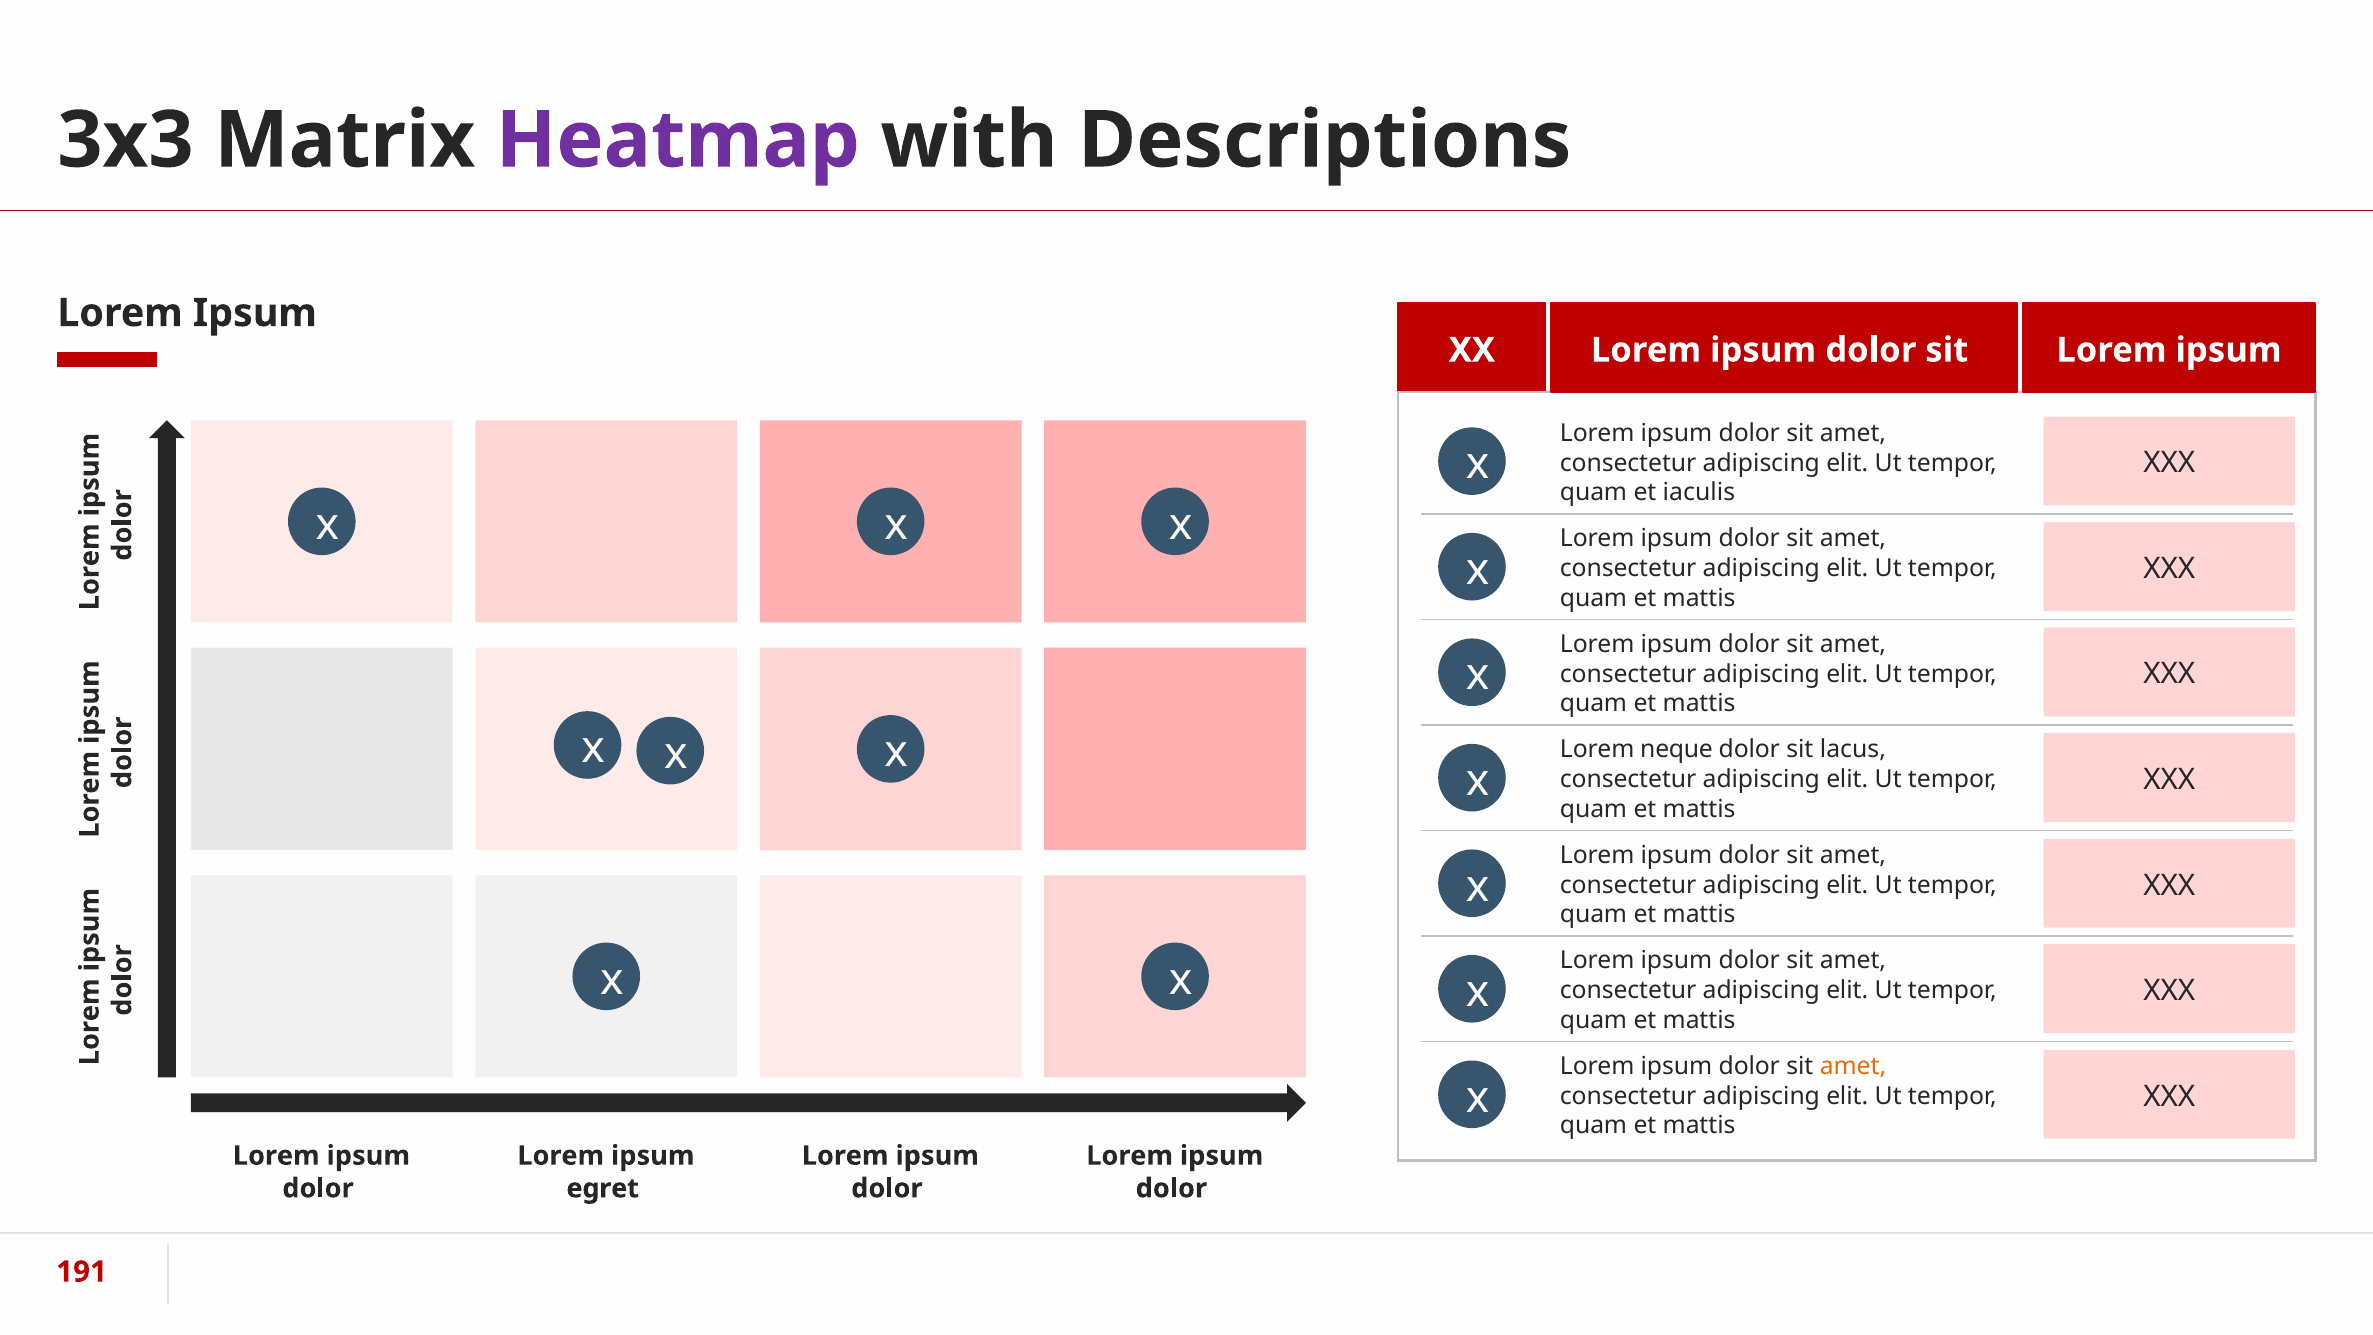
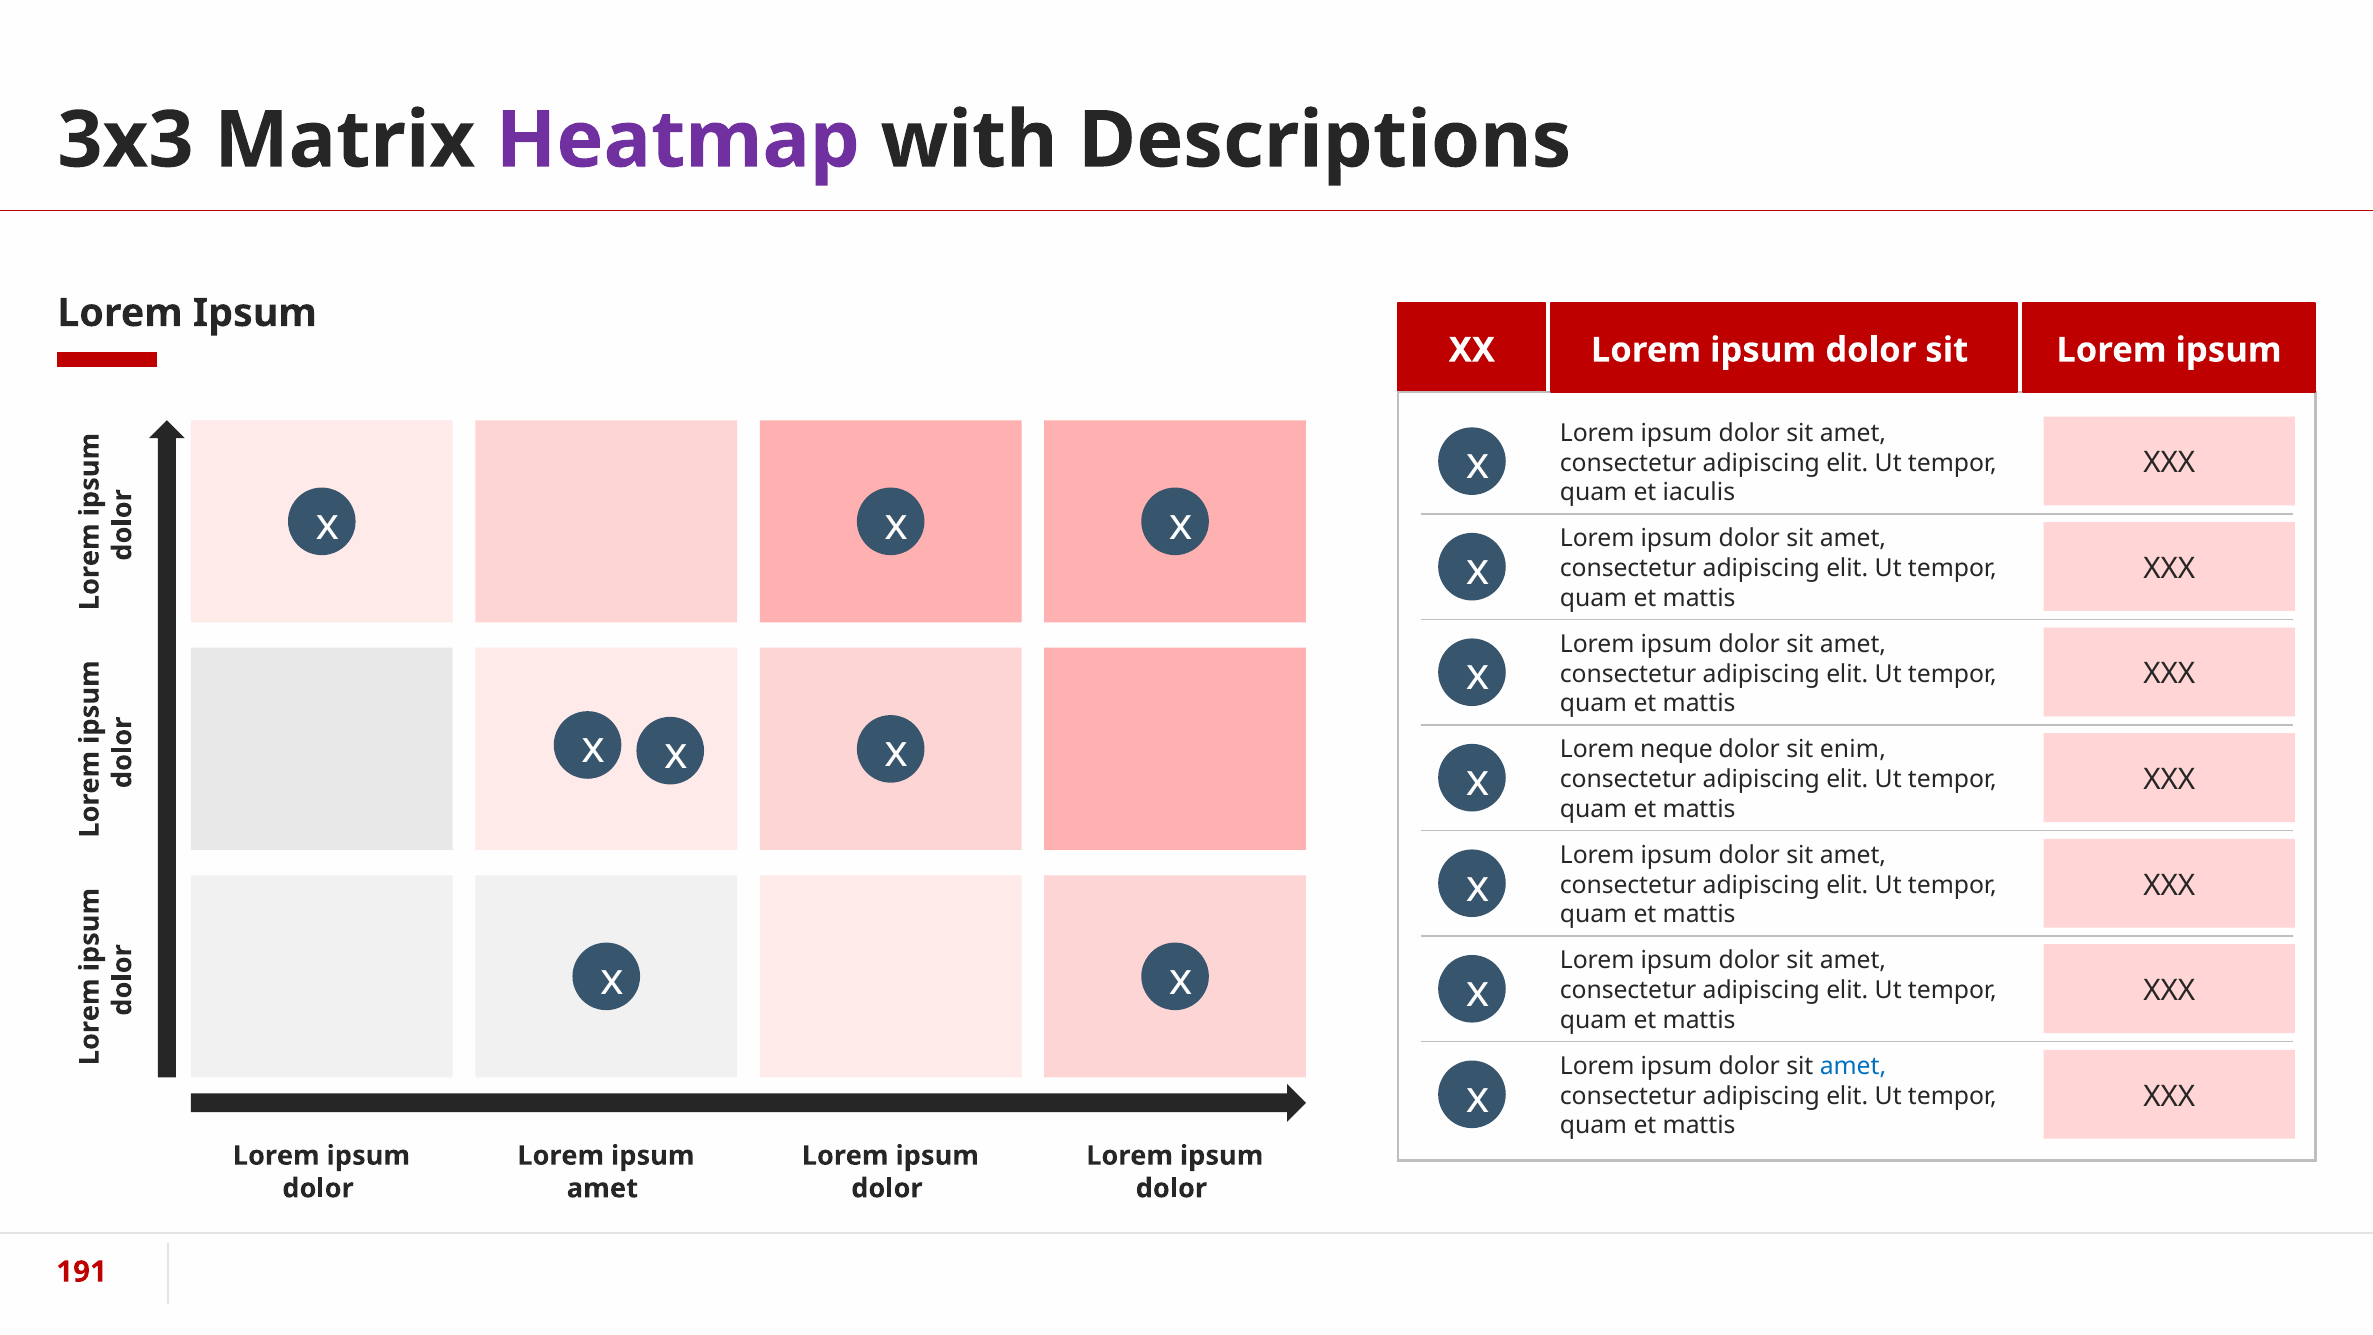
lacus: lacus -> enim
amet at (1853, 1066) colour: orange -> blue
egret at (603, 1188): egret -> amet
